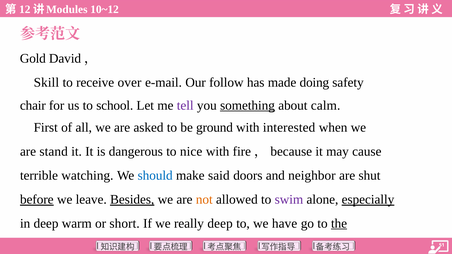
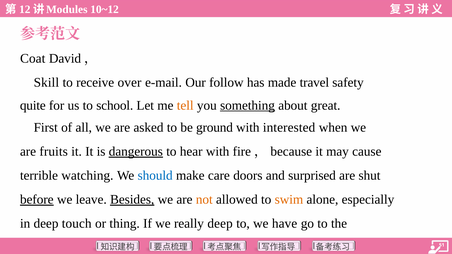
Gold: Gold -> Coat
doing: doing -> travel
chair: chair -> quite
tell colour: purple -> orange
calm: calm -> great
stand: stand -> fruits
dangerous underline: none -> present
nice: nice -> hear
said: said -> care
neighbor: neighbor -> surprised
swim colour: purple -> orange
especially underline: present -> none
warm: warm -> touch
short: short -> thing
the underline: present -> none
